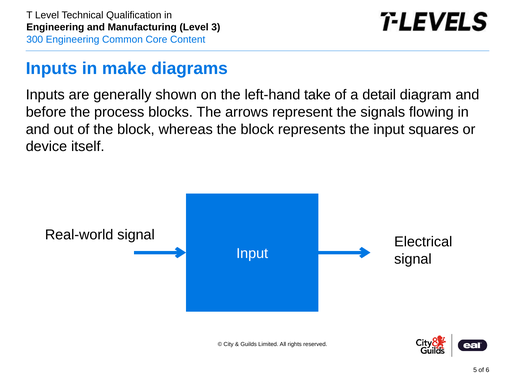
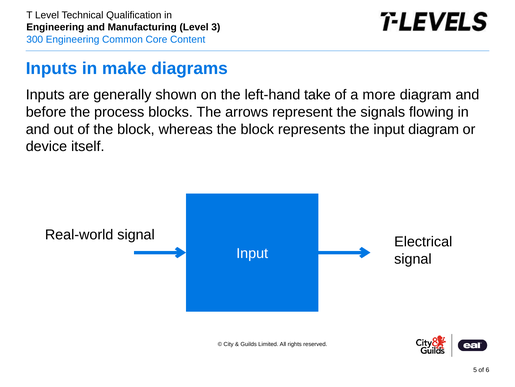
detail: detail -> more
input squares: squares -> diagram
